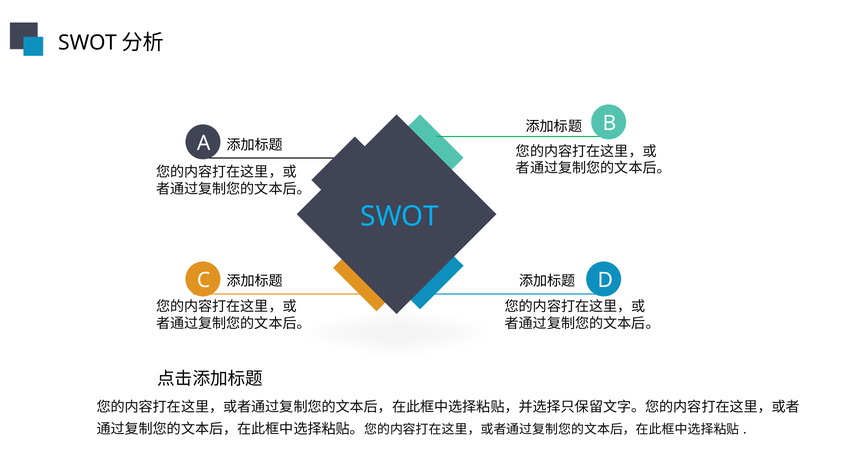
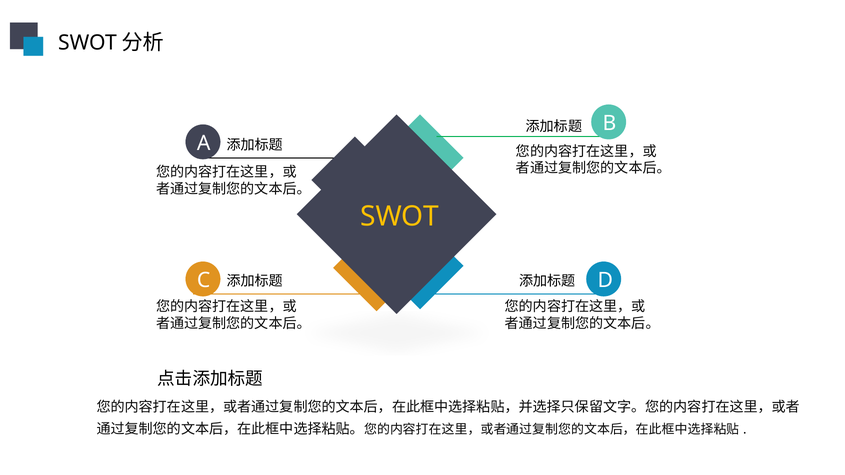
SWOT colour: light blue -> yellow
